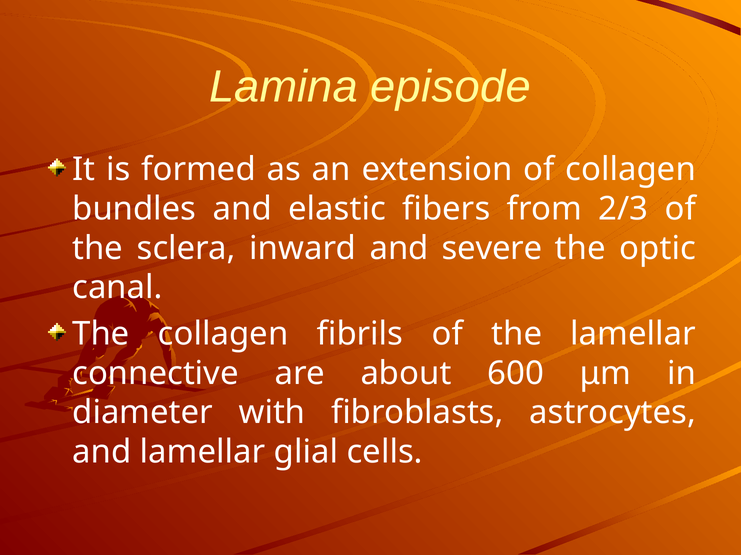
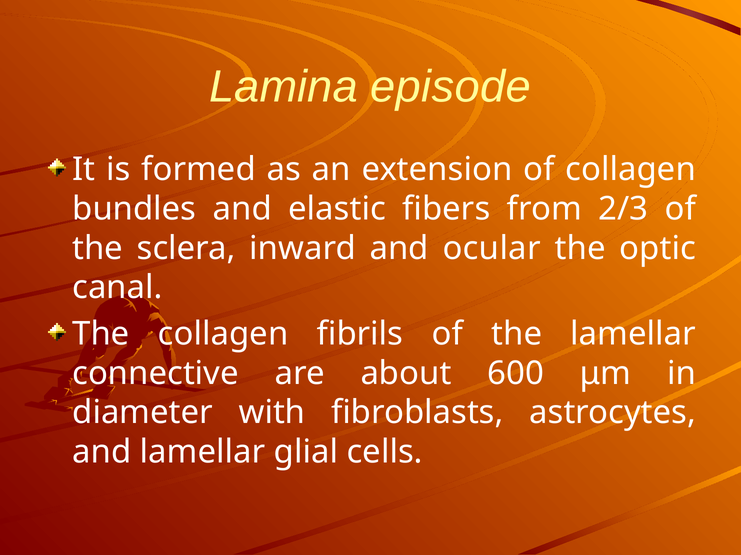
severe: severe -> ocular
